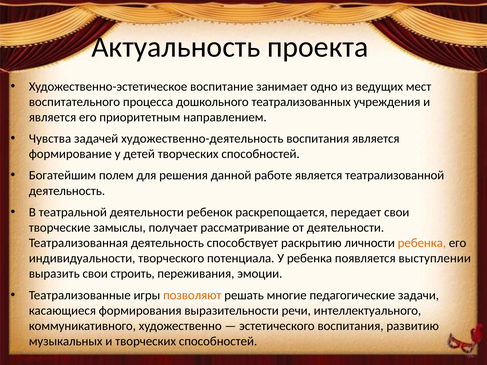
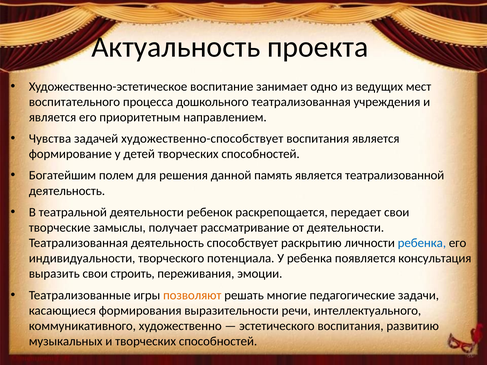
дошкольного театрализованных: театрализованных -> театрализованная
художественно-деятельность: художественно-деятельность -> художественно-способствует
работе: работе -> память
ребенка at (422, 243) colour: orange -> blue
выступлении: выступлении -> консультация
